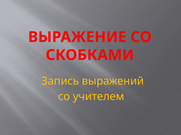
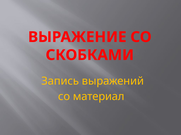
учителем: учителем -> материал
